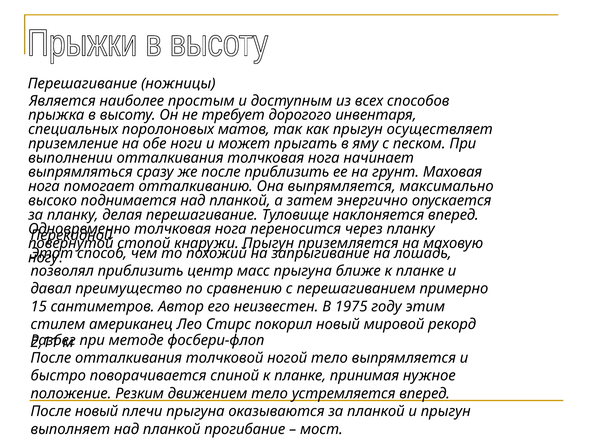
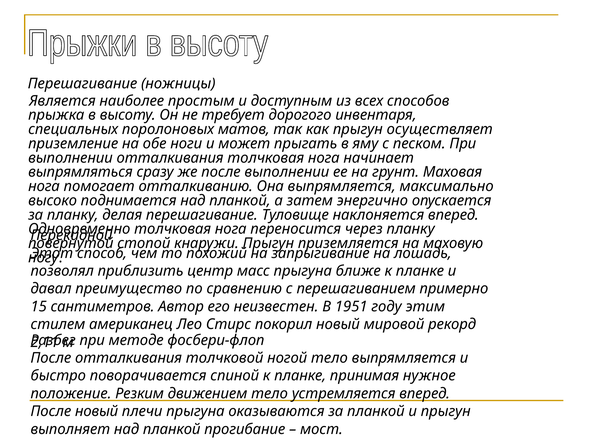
после приблизить: приблизить -> выполнении
1975: 1975 -> 1951
